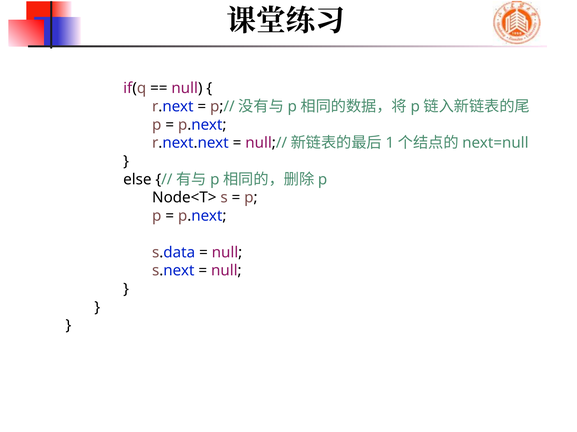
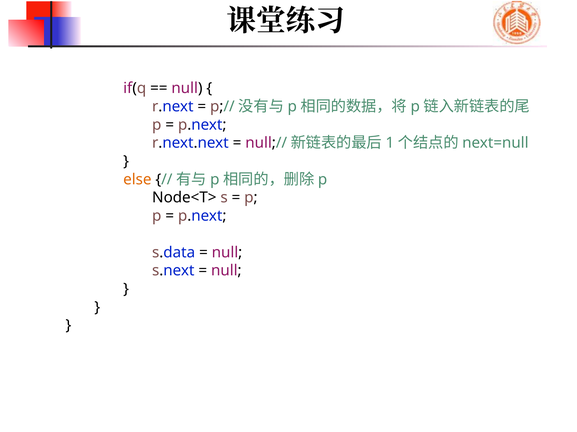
else colour: black -> orange
